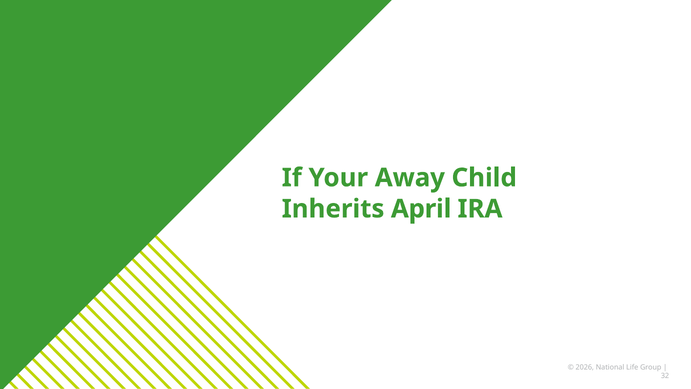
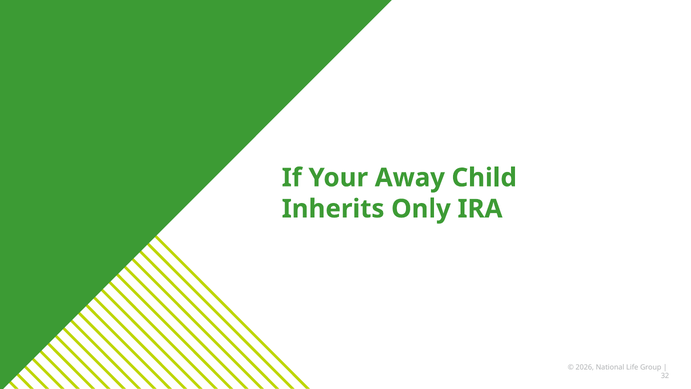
April: April -> Only
